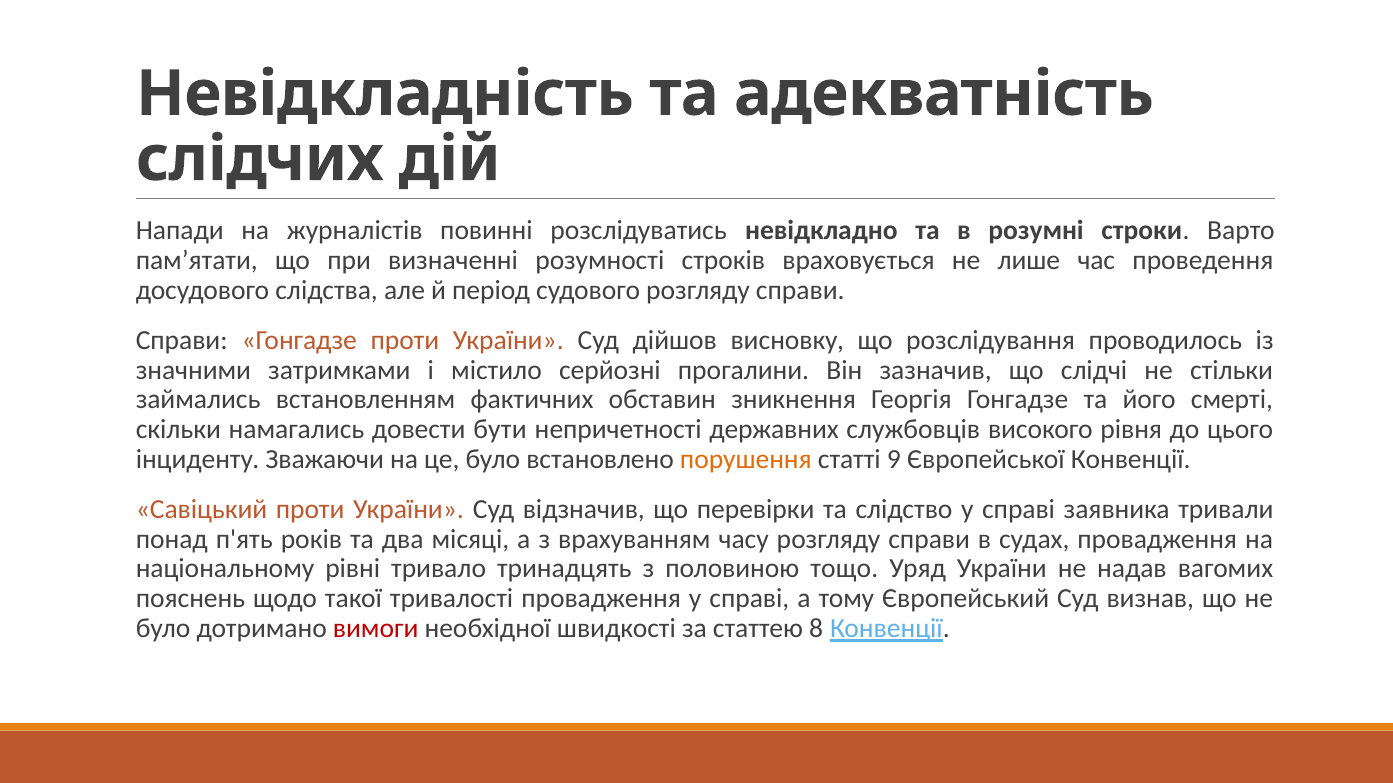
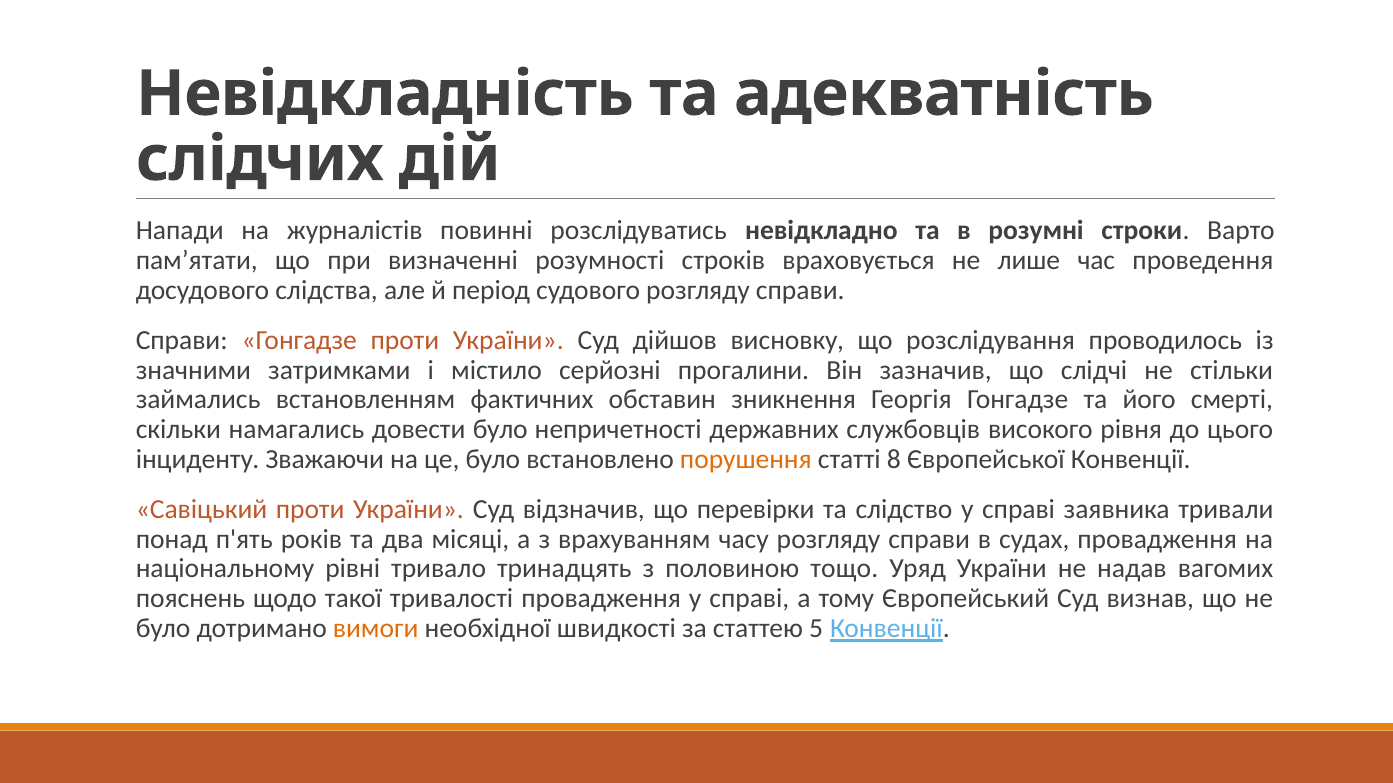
довести бути: бути -> було
9: 9 -> 8
вимоги colour: red -> orange
8: 8 -> 5
